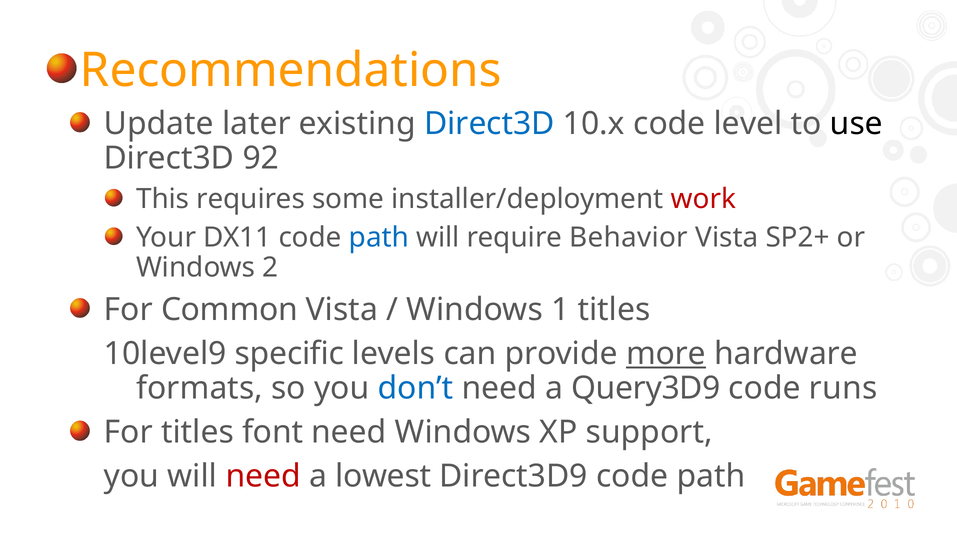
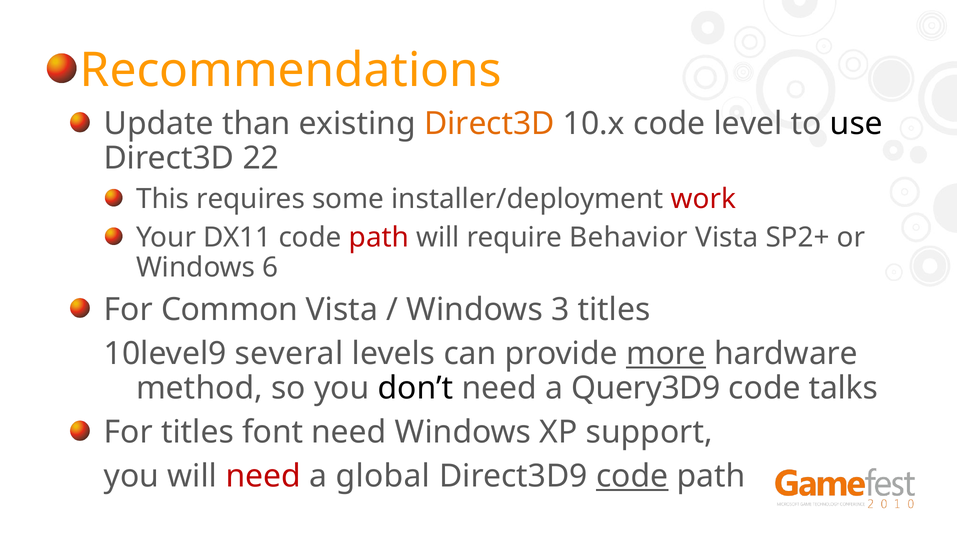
later: later -> than
Direct3D at (489, 123) colour: blue -> orange
92: 92 -> 22
path at (379, 237) colour: blue -> red
2: 2 -> 6
1: 1 -> 3
specific: specific -> several
formats: formats -> method
don’t colour: blue -> black
runs: runs -> talks
lowest: lowest -> global
code at (632, 476) underline: none -> present
